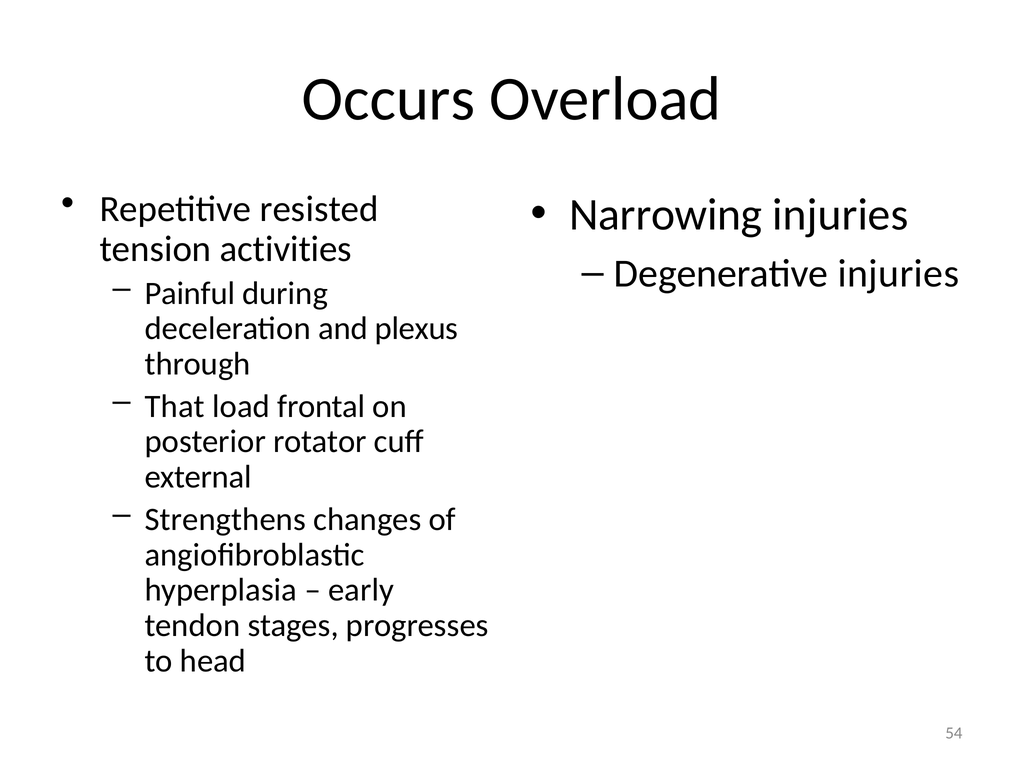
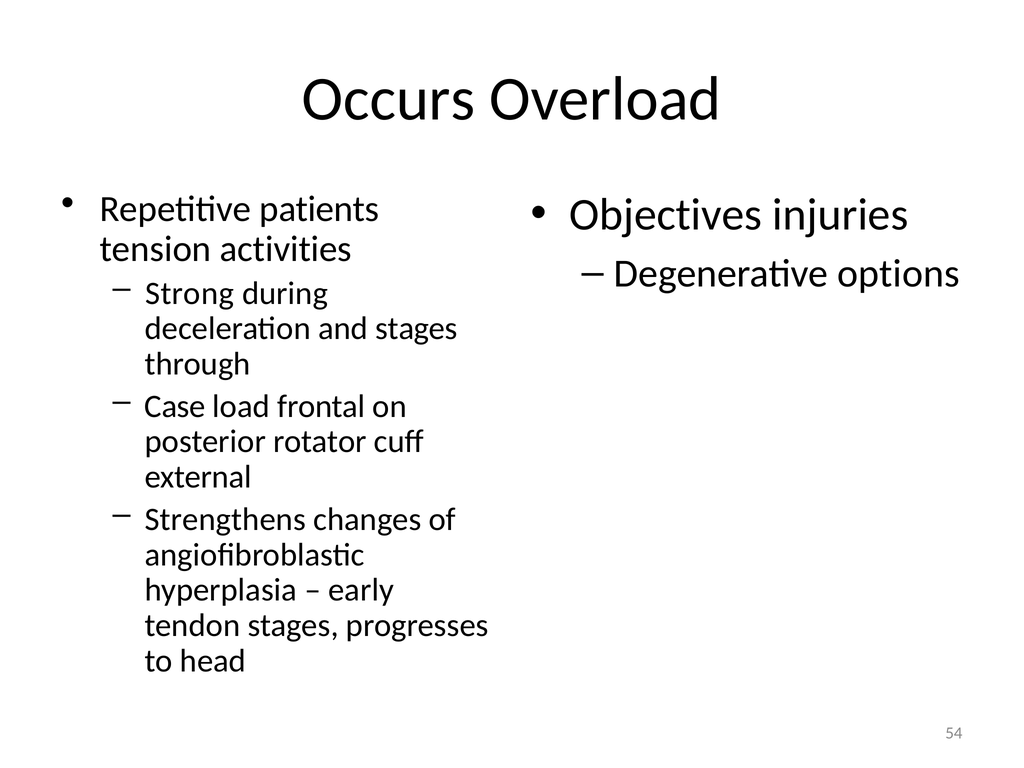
resisted: resisted -> patients
Narrowing: Narrowing -> Objectives
Degenerative injuries: injuries -> options
Painful: Painful -> Strong
and plexus: plexus -> stages
That: That -> Case
